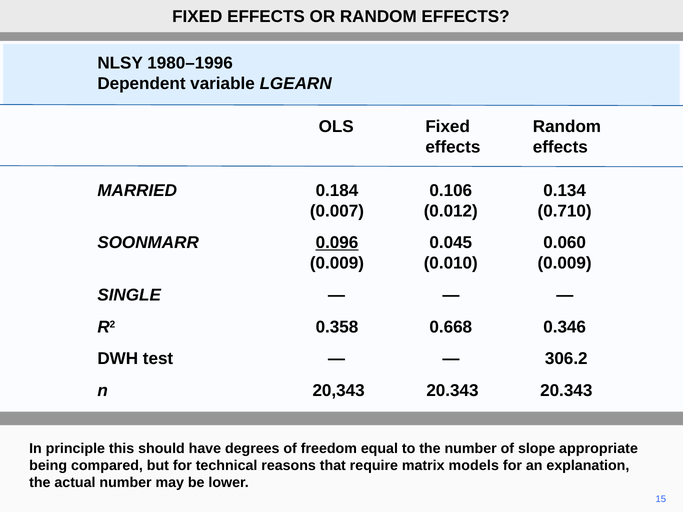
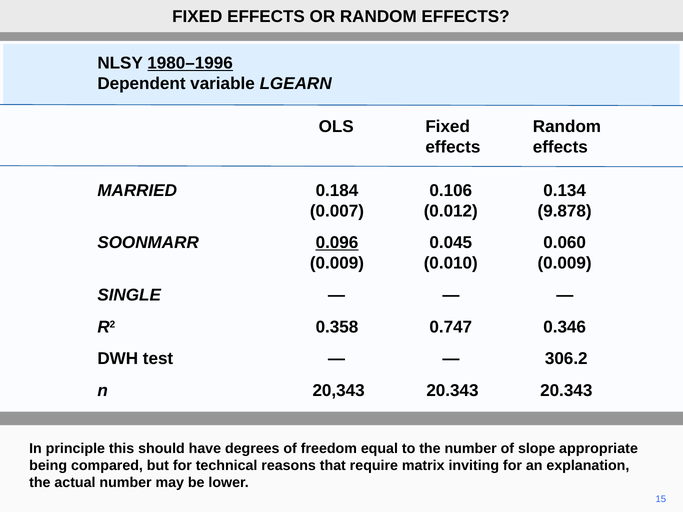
1980–1996 underline: none -> present
0.710: 0.710 -> 9.878
0.668: 0.668 -> 0.747
models: models -> inviting
